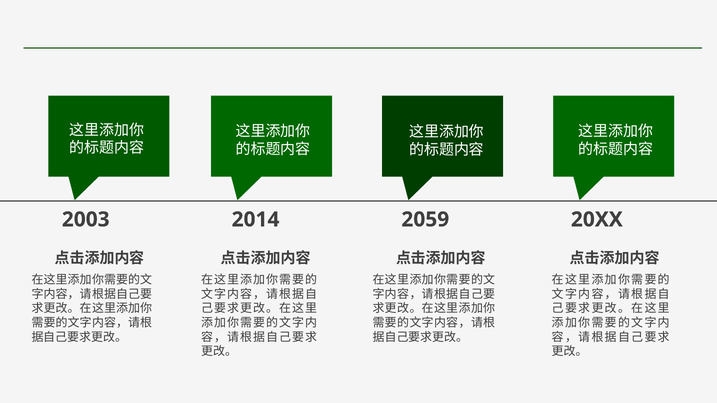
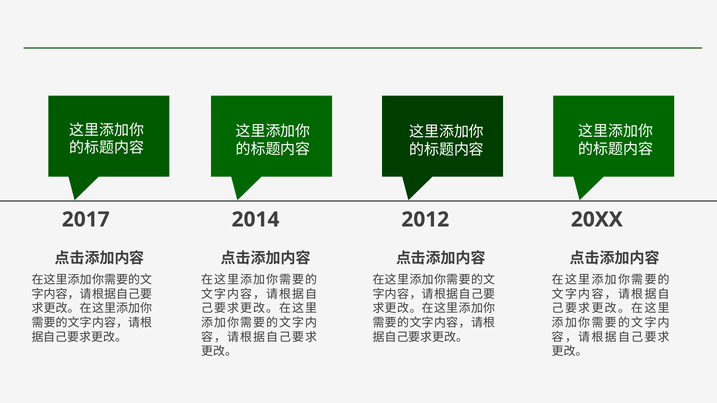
2003: 2003 -> 2017
2059: 2059 -> 2012
